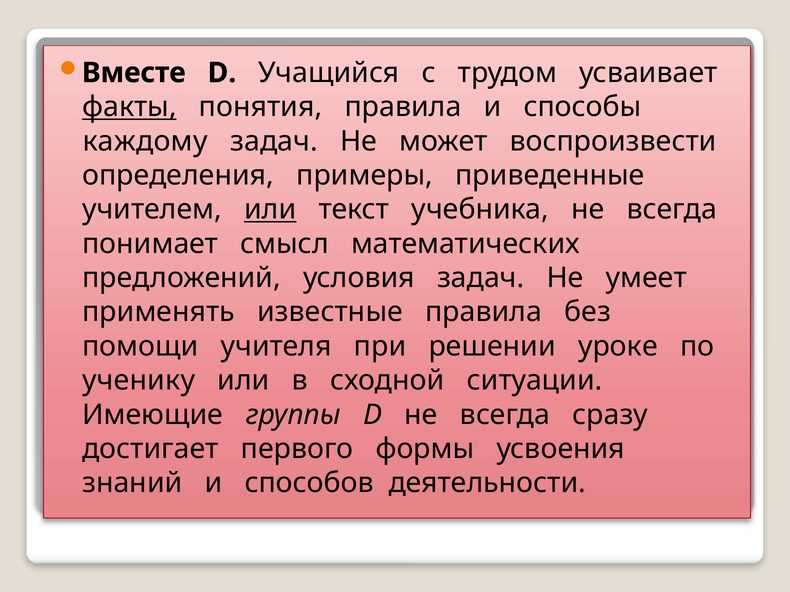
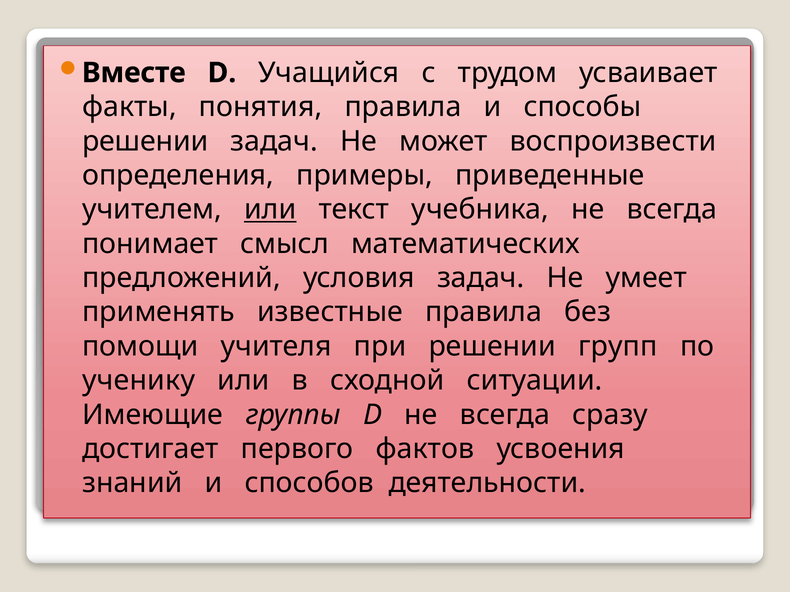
факты underline: present -> none
каждому at (145, 141): каждому -> решении
уроке: уроке -> групп
формы: формы -> фактов
